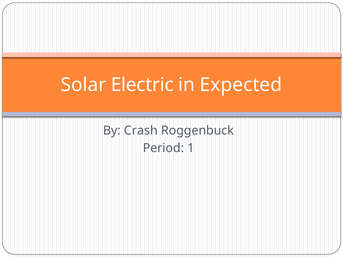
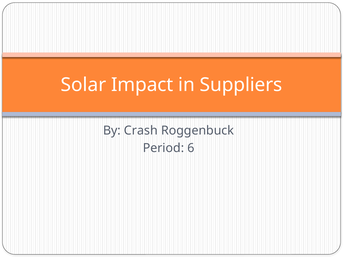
Electric: Electric -> Impact
Expected: Expected -> Suppliers
1: 1 -> 6
